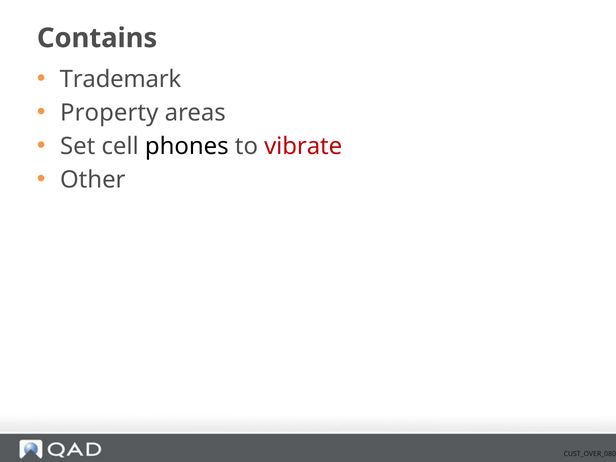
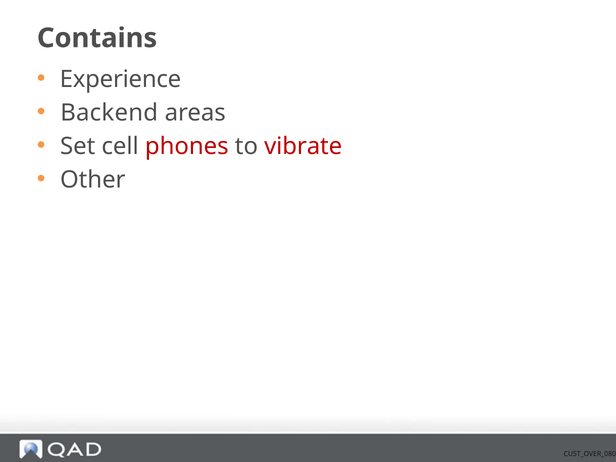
Trademark: Trademark -> Experience
Property: Property -> Backend
phones colour: black -> red
